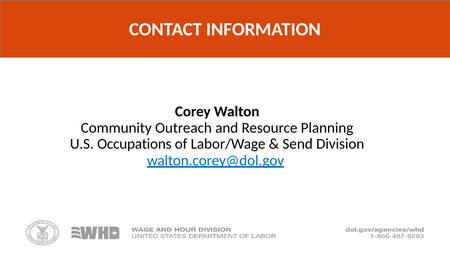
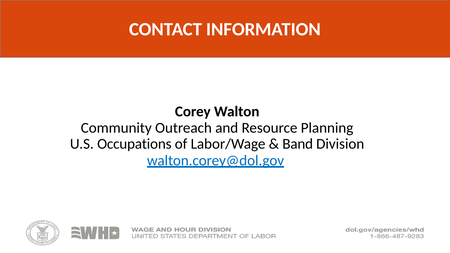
Send: Send -> Band
